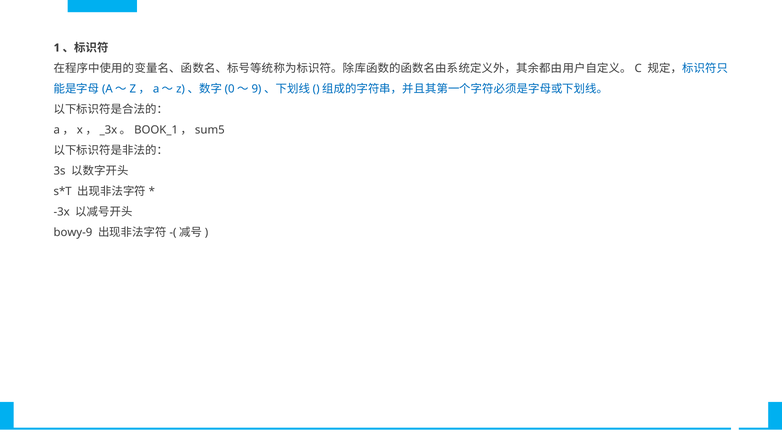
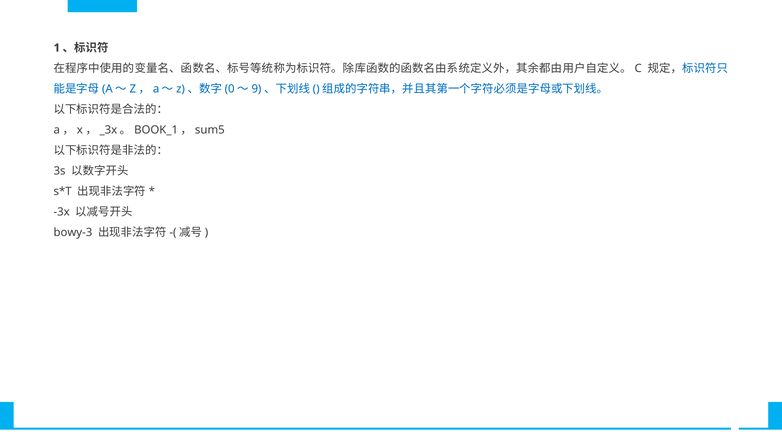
bowy-9: bowy-9 -> bowy-3
